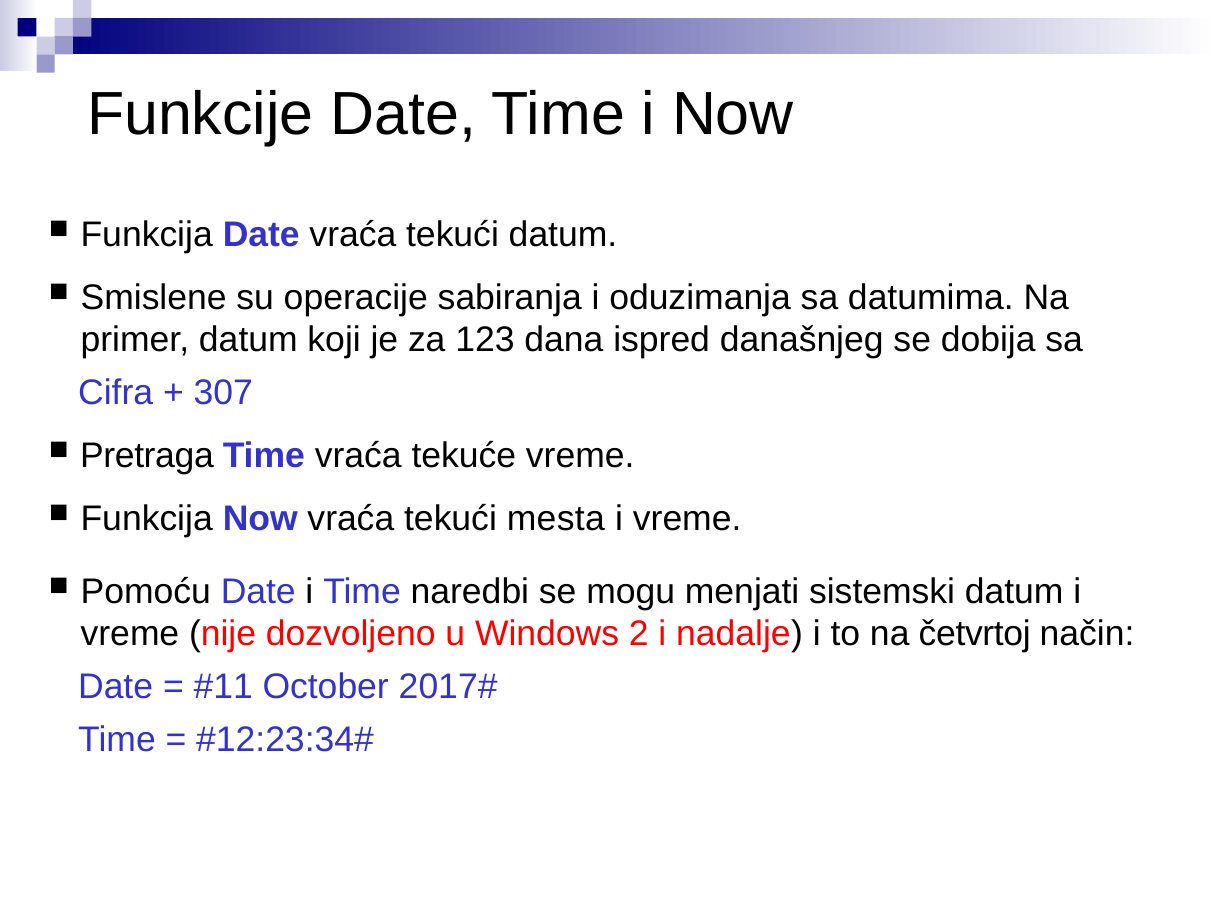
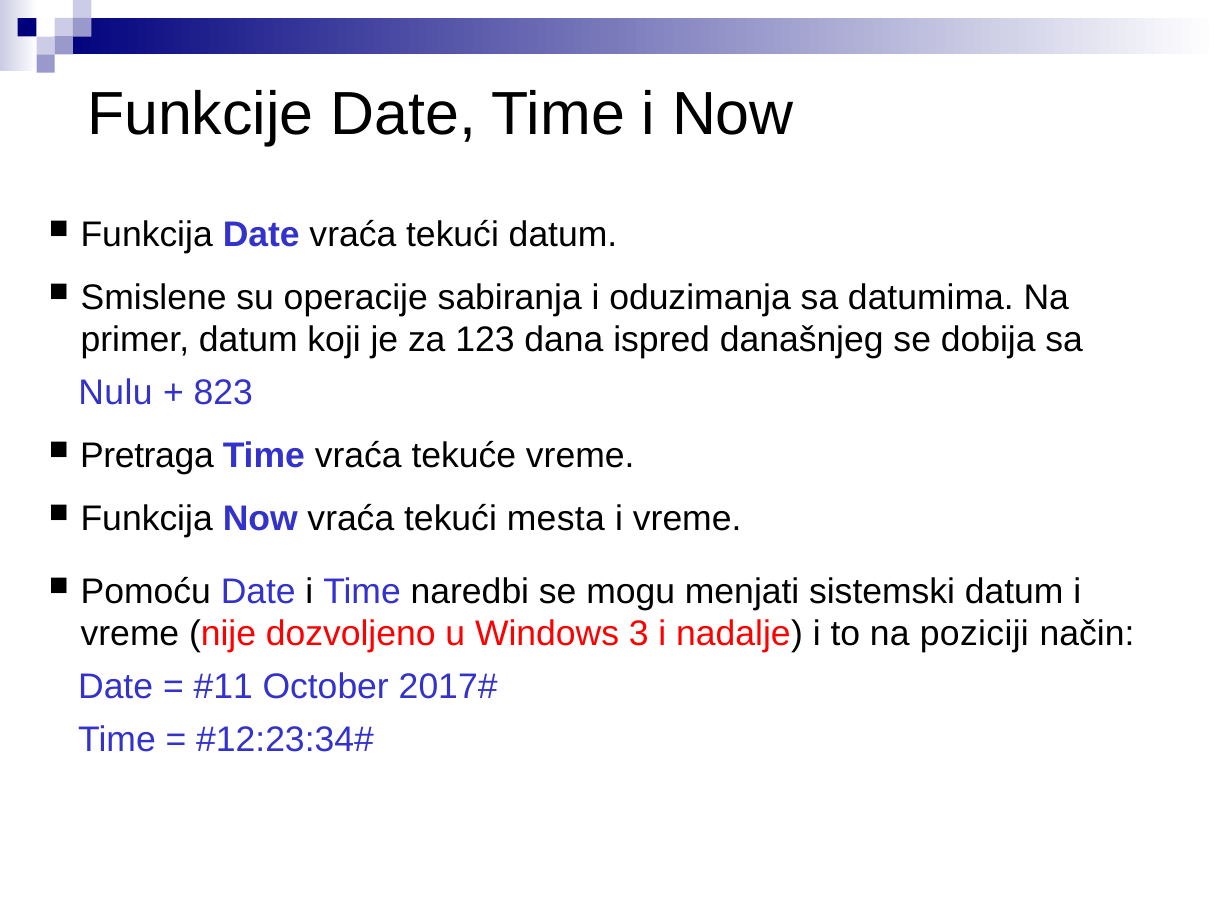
Cifra: Cifra -> Nulu
307: 307 -> 823
2: 2 -> 3
četvrtoj: četvrtoj -> poziciji
